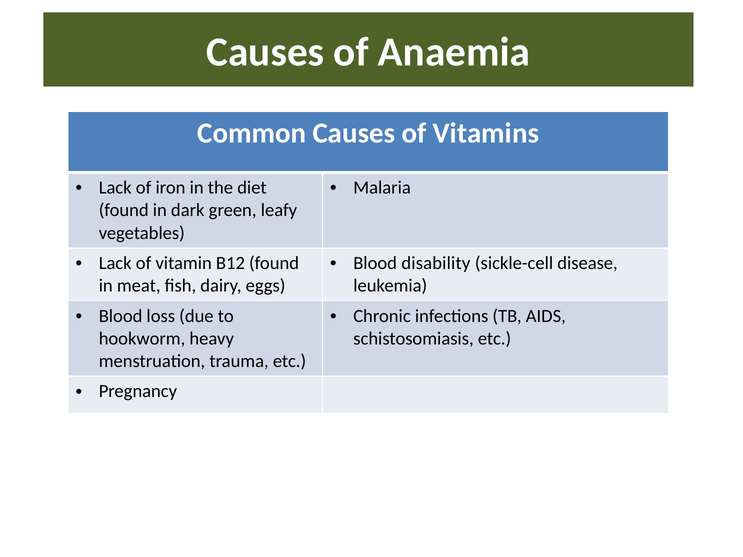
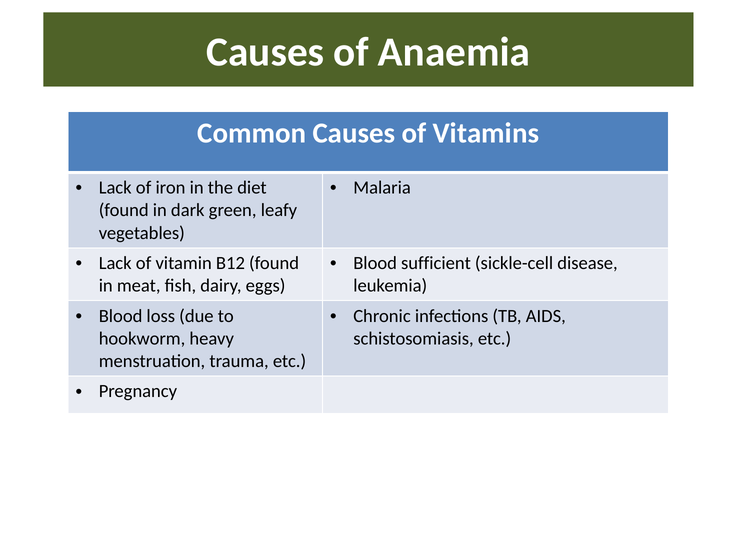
disability: disability -> sufficient
